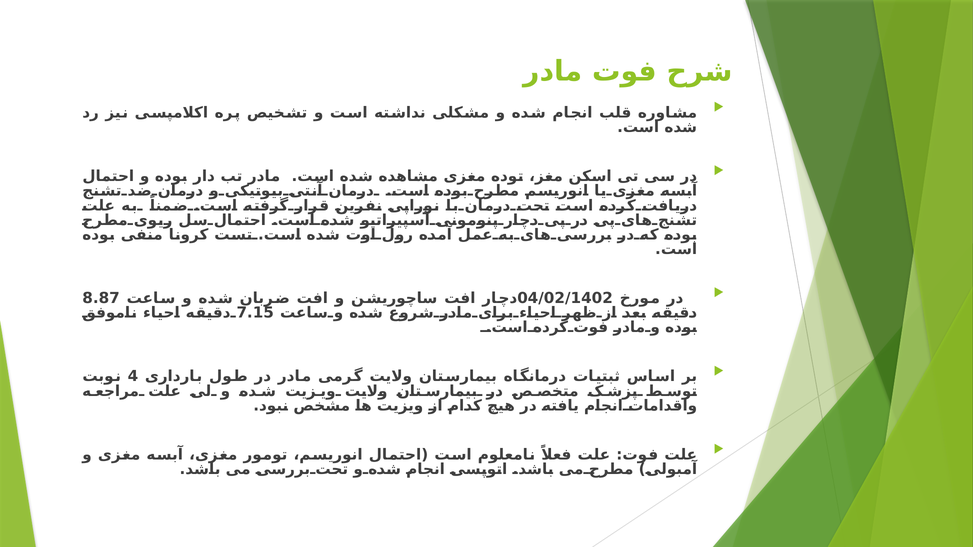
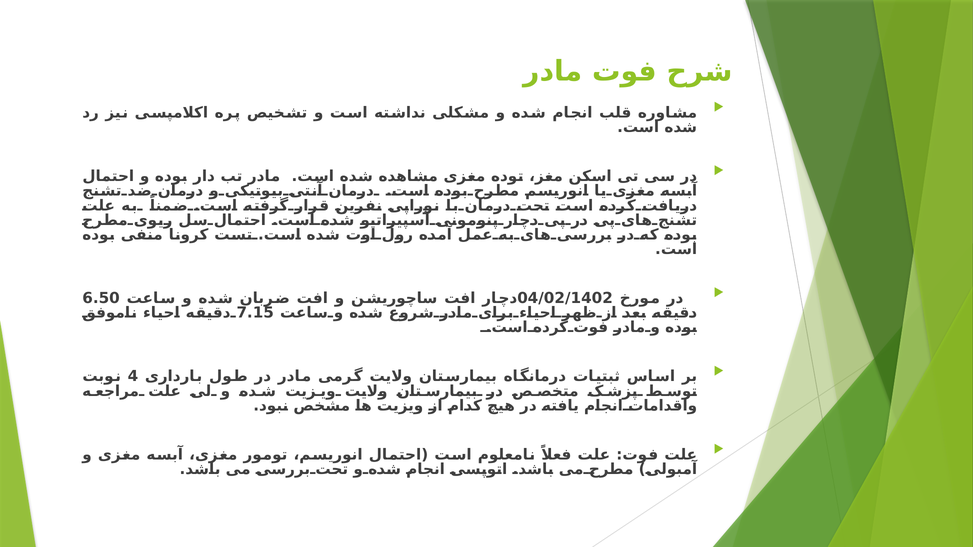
8.87: 8.87 -> 6.50
